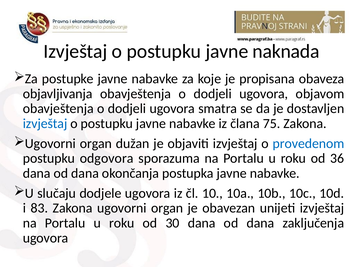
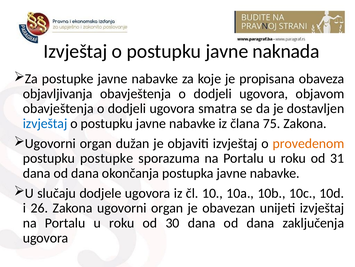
provedenom colour: blue -> orange
postupku odgovora: odgovora -> postupke
36: 36 -> 31
83: 83 -> 26
